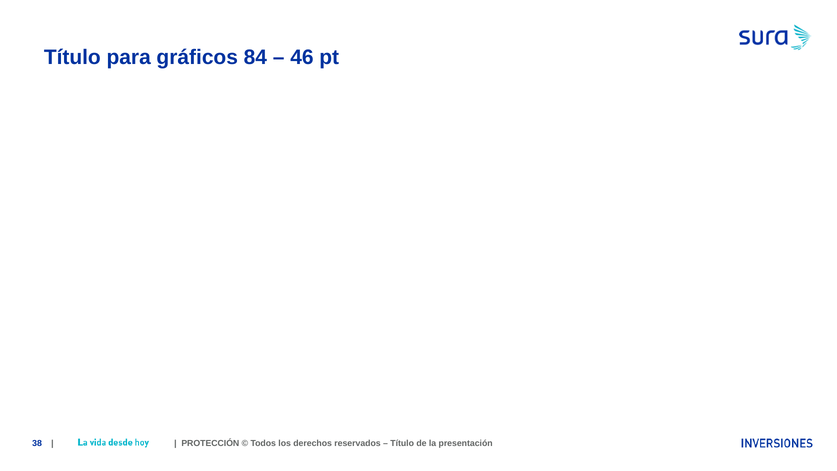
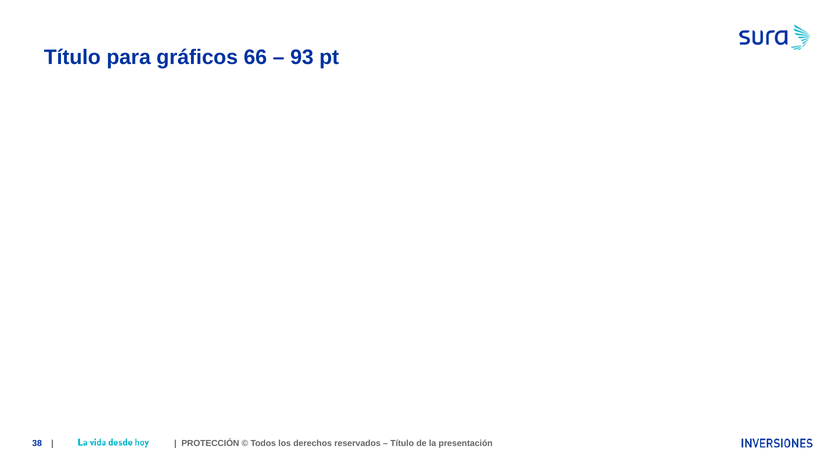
84: 84 -> 66
46: 46 -> 93
